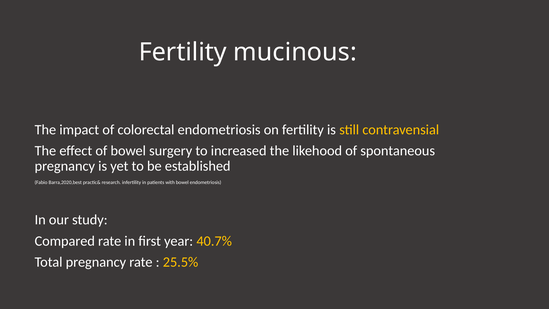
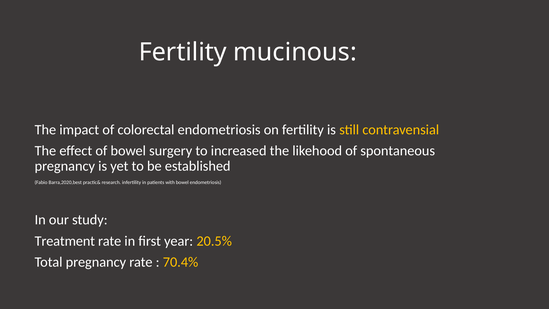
Compared: Compared -> Treatment
40.7%: 40.7% -> 20.5%
25.5%: 25.5% -> 70.4%
